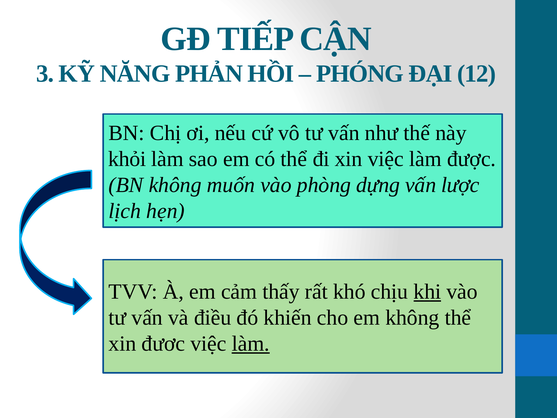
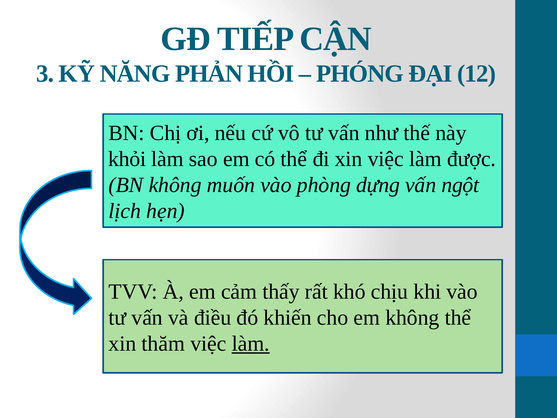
lược: lược -> ngột
khi underline: present -> none
đươc: đươc -> thăm
